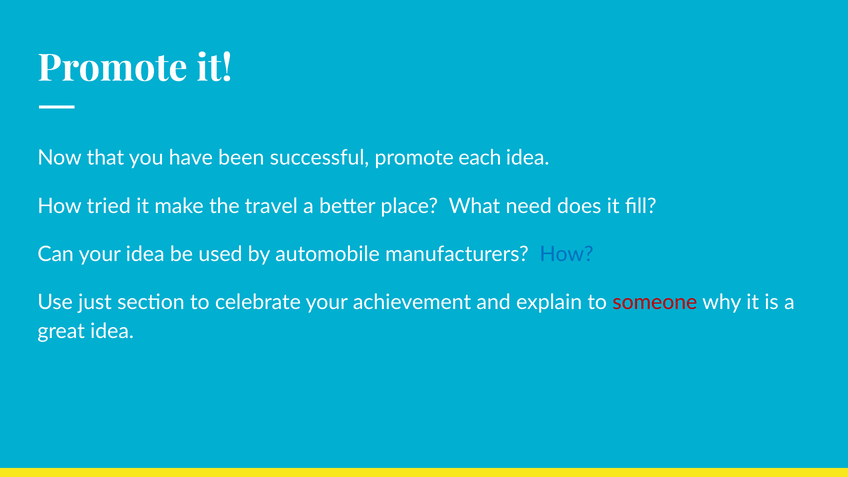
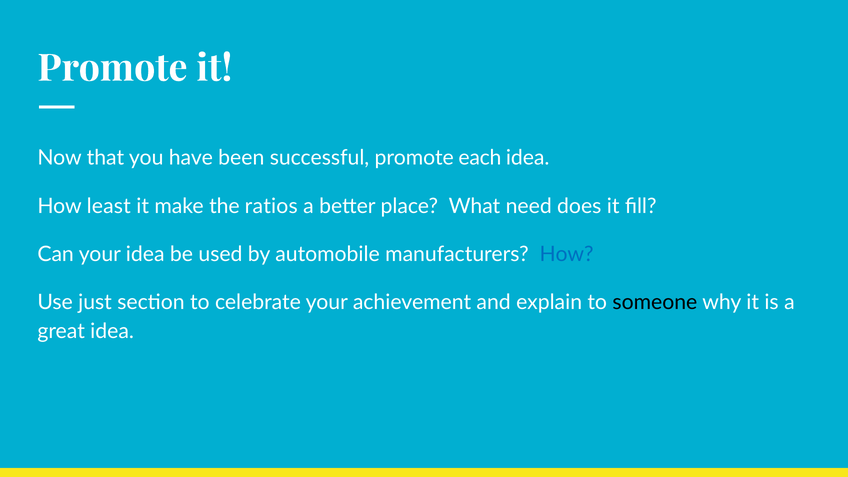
tried: tried -> least
travel: travel -> ratios
someone colour: red -> black
